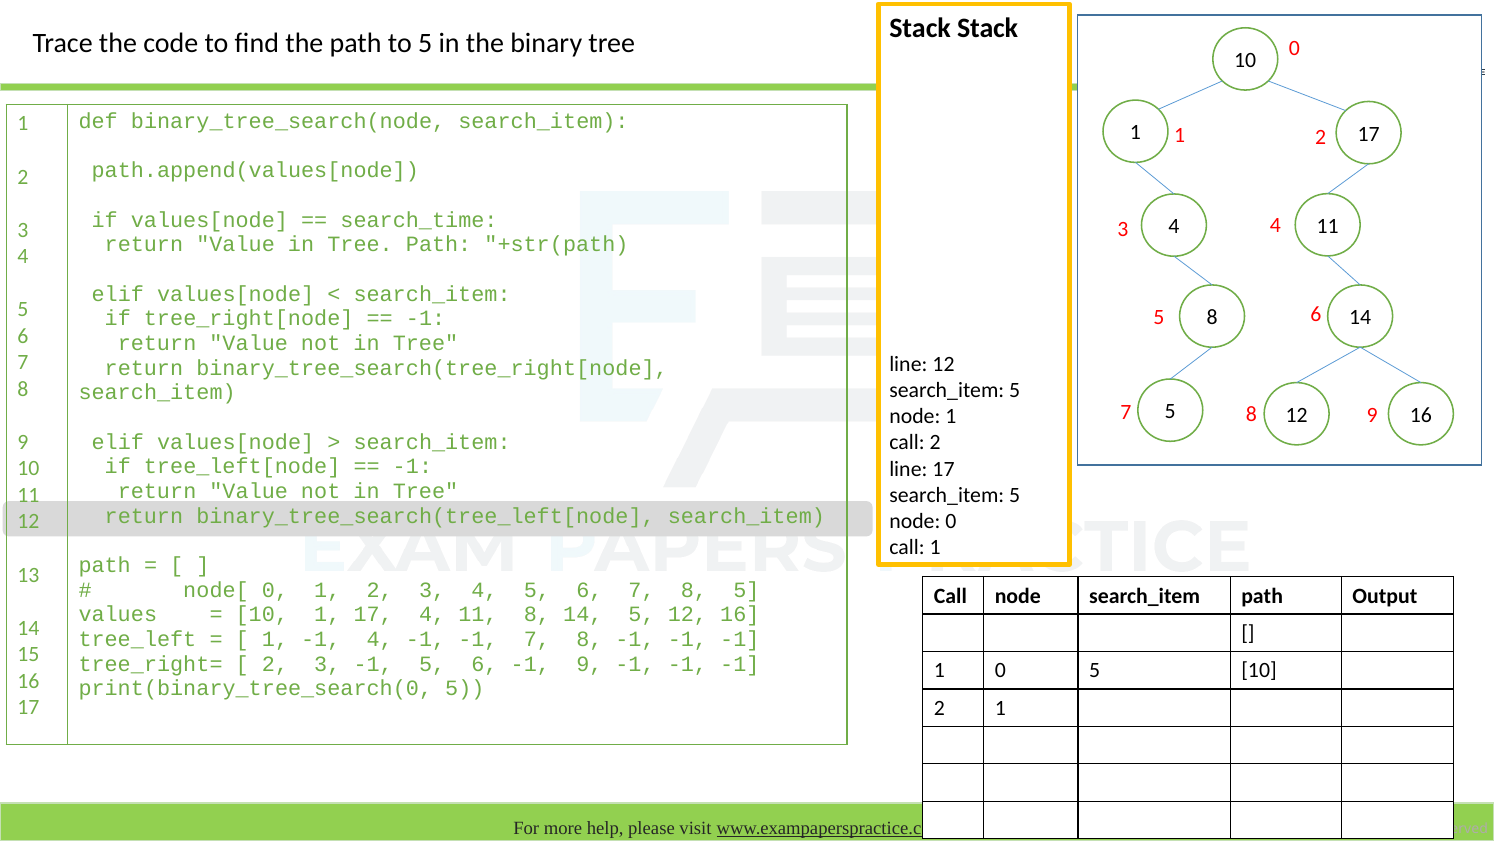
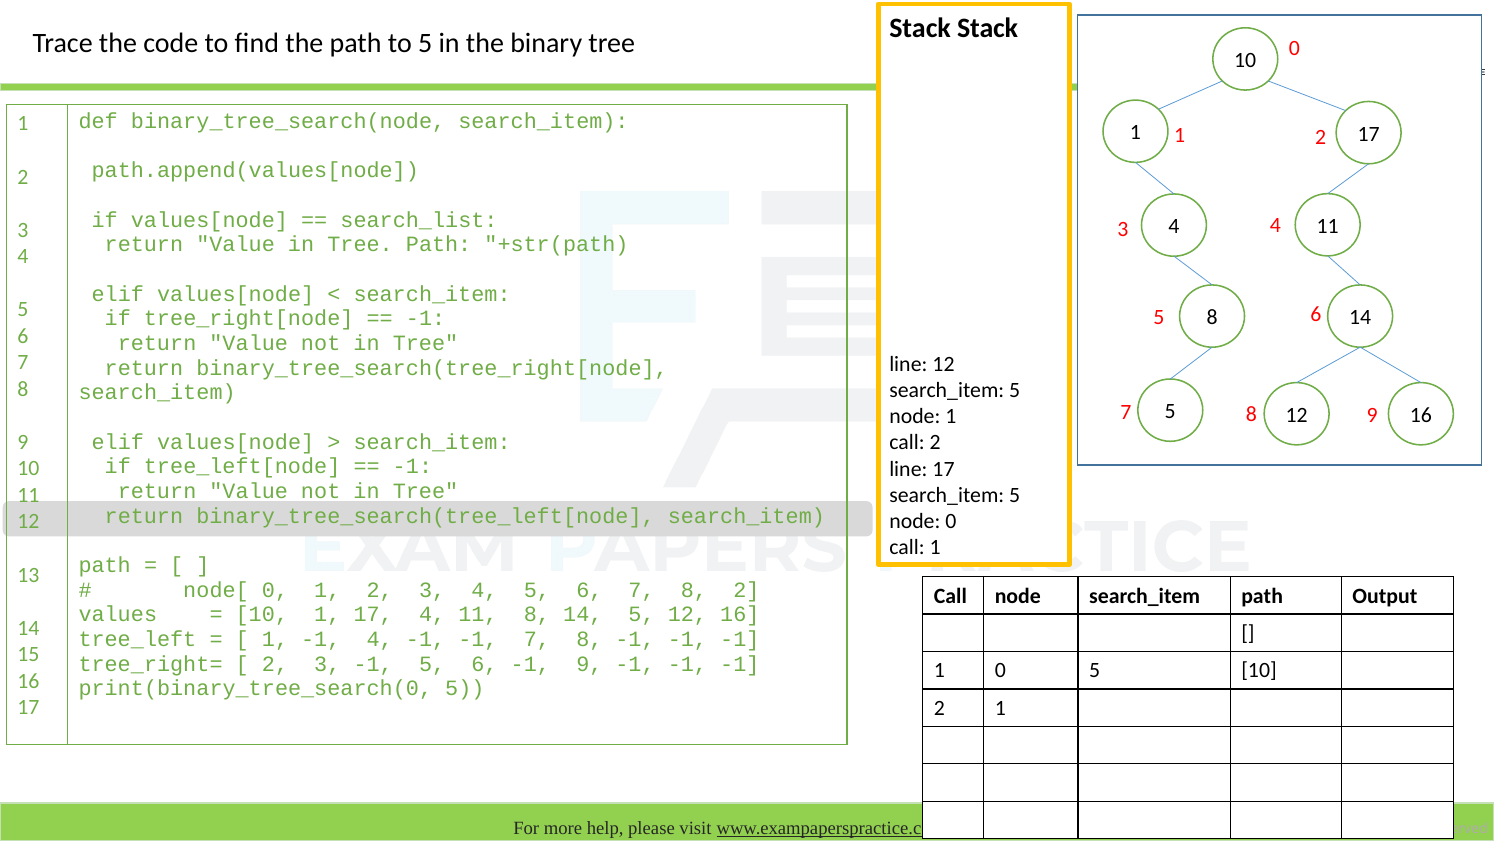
search_time: search_time -> search_list
8 5: 5 -> 2
